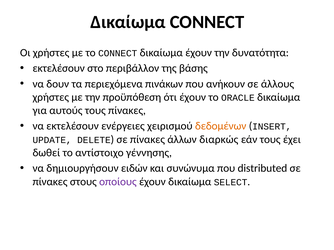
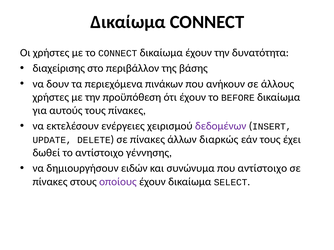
εκτελέσουν at (59, 68): εκτελέσουν -> διαχείρισης
ORACLE: ORACLE -> BEFORE
δεδομένων colour: orange -> purple
που distributed: distributed -> αντίστοιχο
